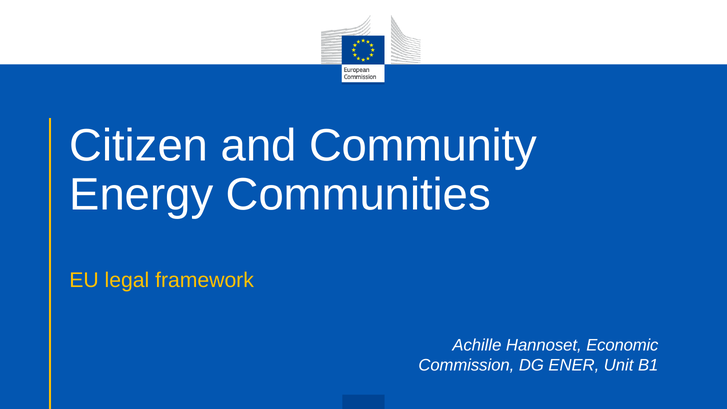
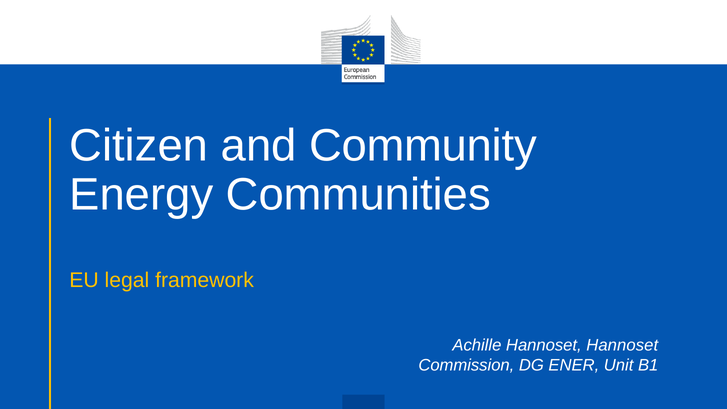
Hannoset Economic: Economic -> Hannoset
